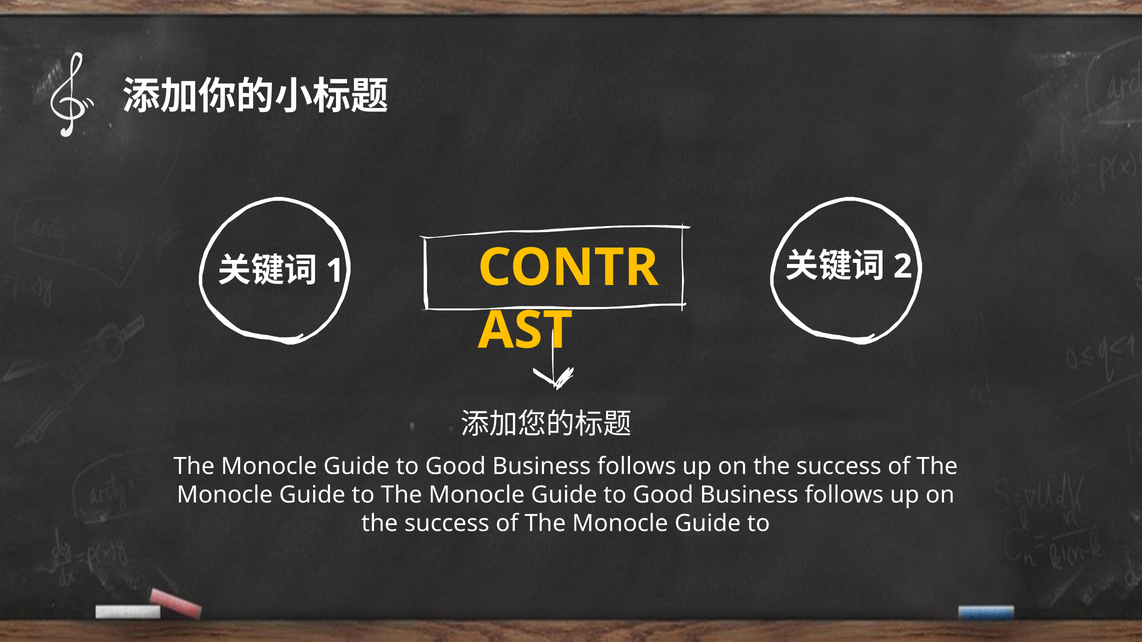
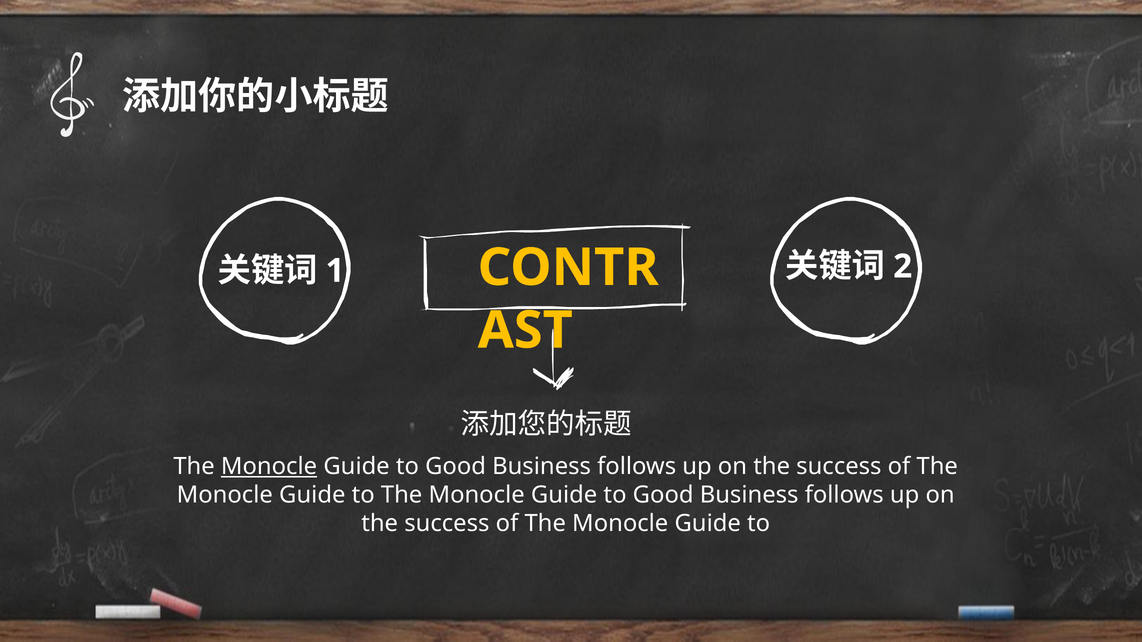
Monocle at (269, 467) underline: none -> present
